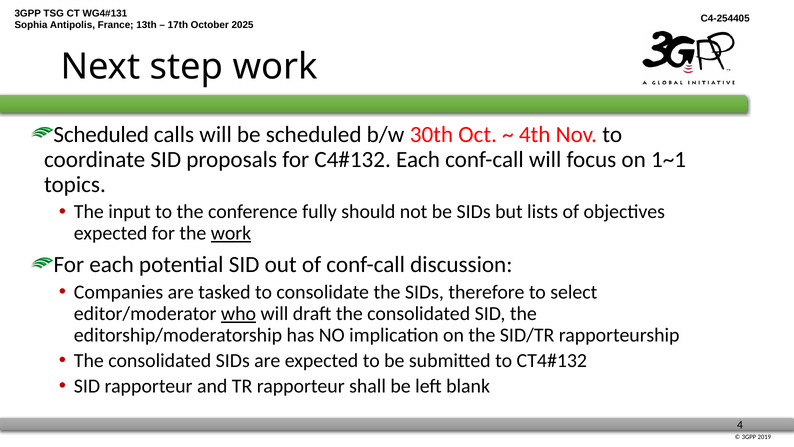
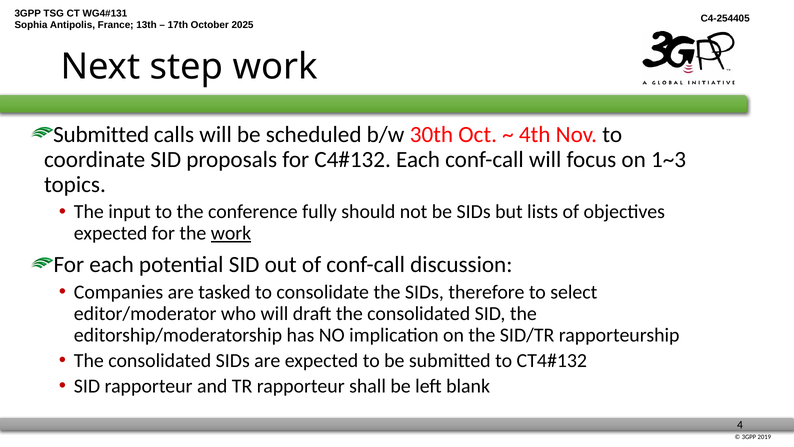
Scheduled at (101, 134): Scheduled -> Submitted
1~1: 1~1 -> 1~3
who underline: present -> none
